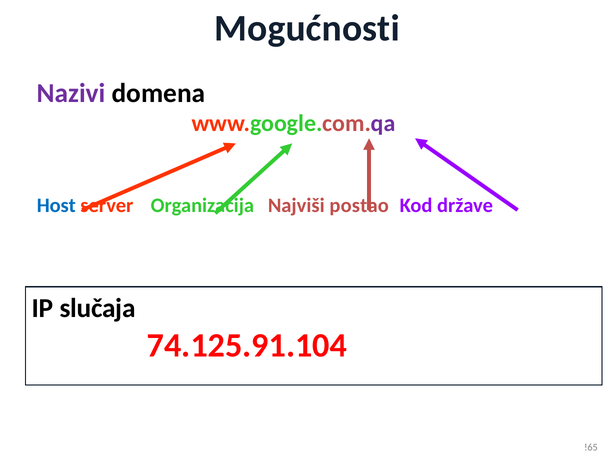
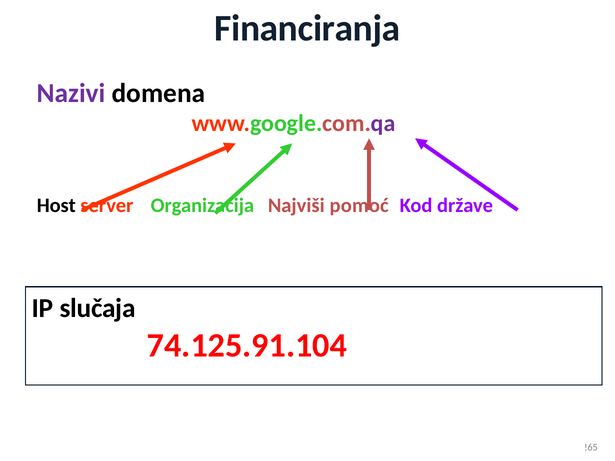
Mogućnosti: Mogućnosti -> Financiranja
Host colour: blue -> black
postao: postao -> pomoć
